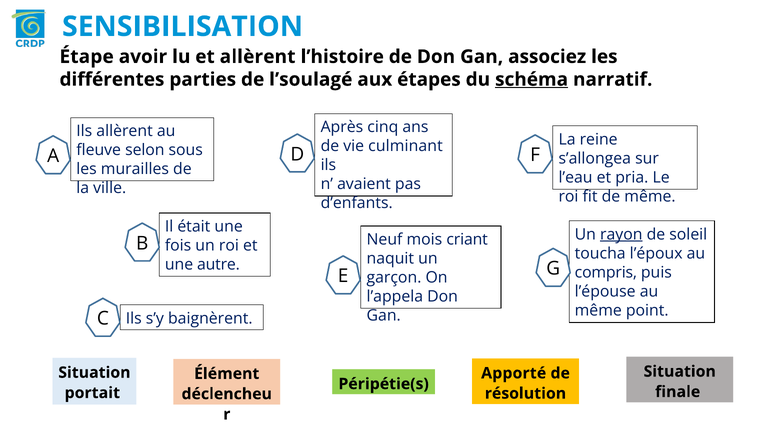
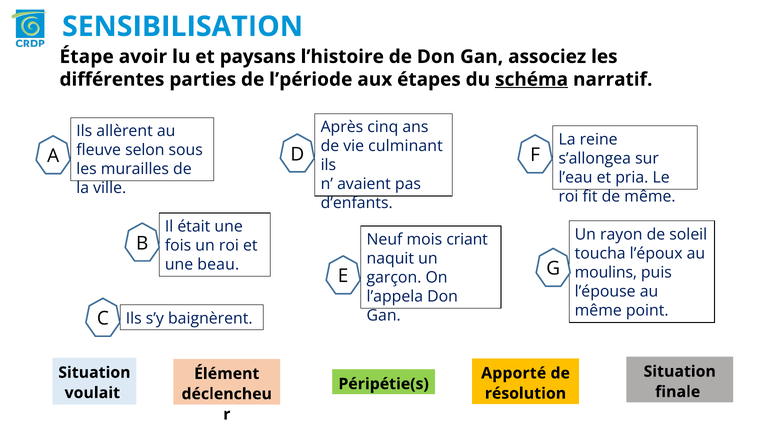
et allèrent: allèrent -> paysans
l’soulagé: l’soulagé -> l’période
rayon underline: present -> none
autre: autre -> beau
compris: compris -> moulins
portait: portait -> voulait
